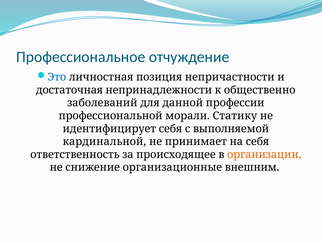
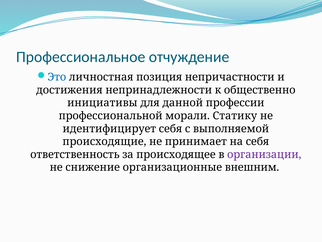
достаточная: достаточная -> достижения
заболеваний: заболеваний -> инициативы
кардинальной: кардинальной -> происходящие
организации colour: orange -> purple
